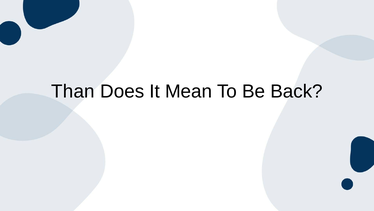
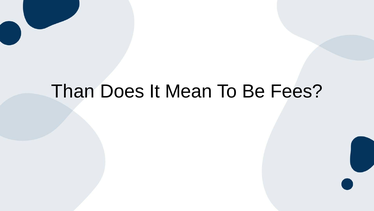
Back: Back -> Fees
